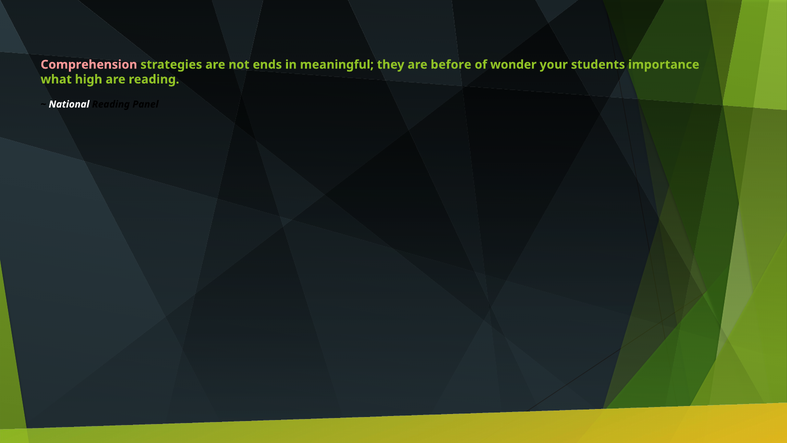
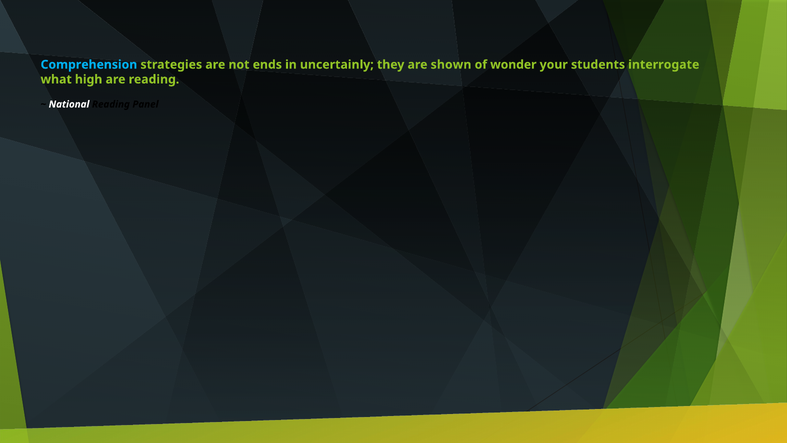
Comprehension colour: pink -> light blue
meaningful: meaningful -> uncertainly
before: before -> shown
importance: importance -> interrogate
